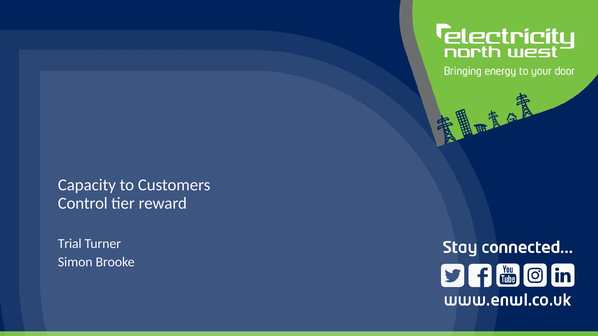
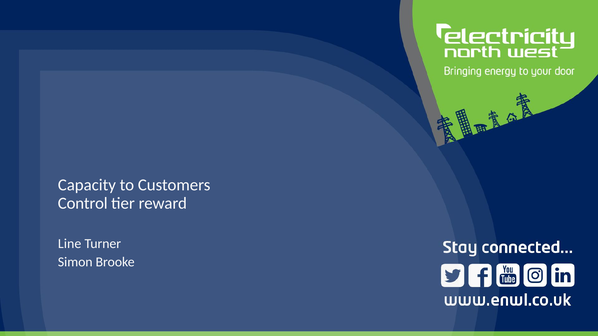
Trial: Trial -> Line
